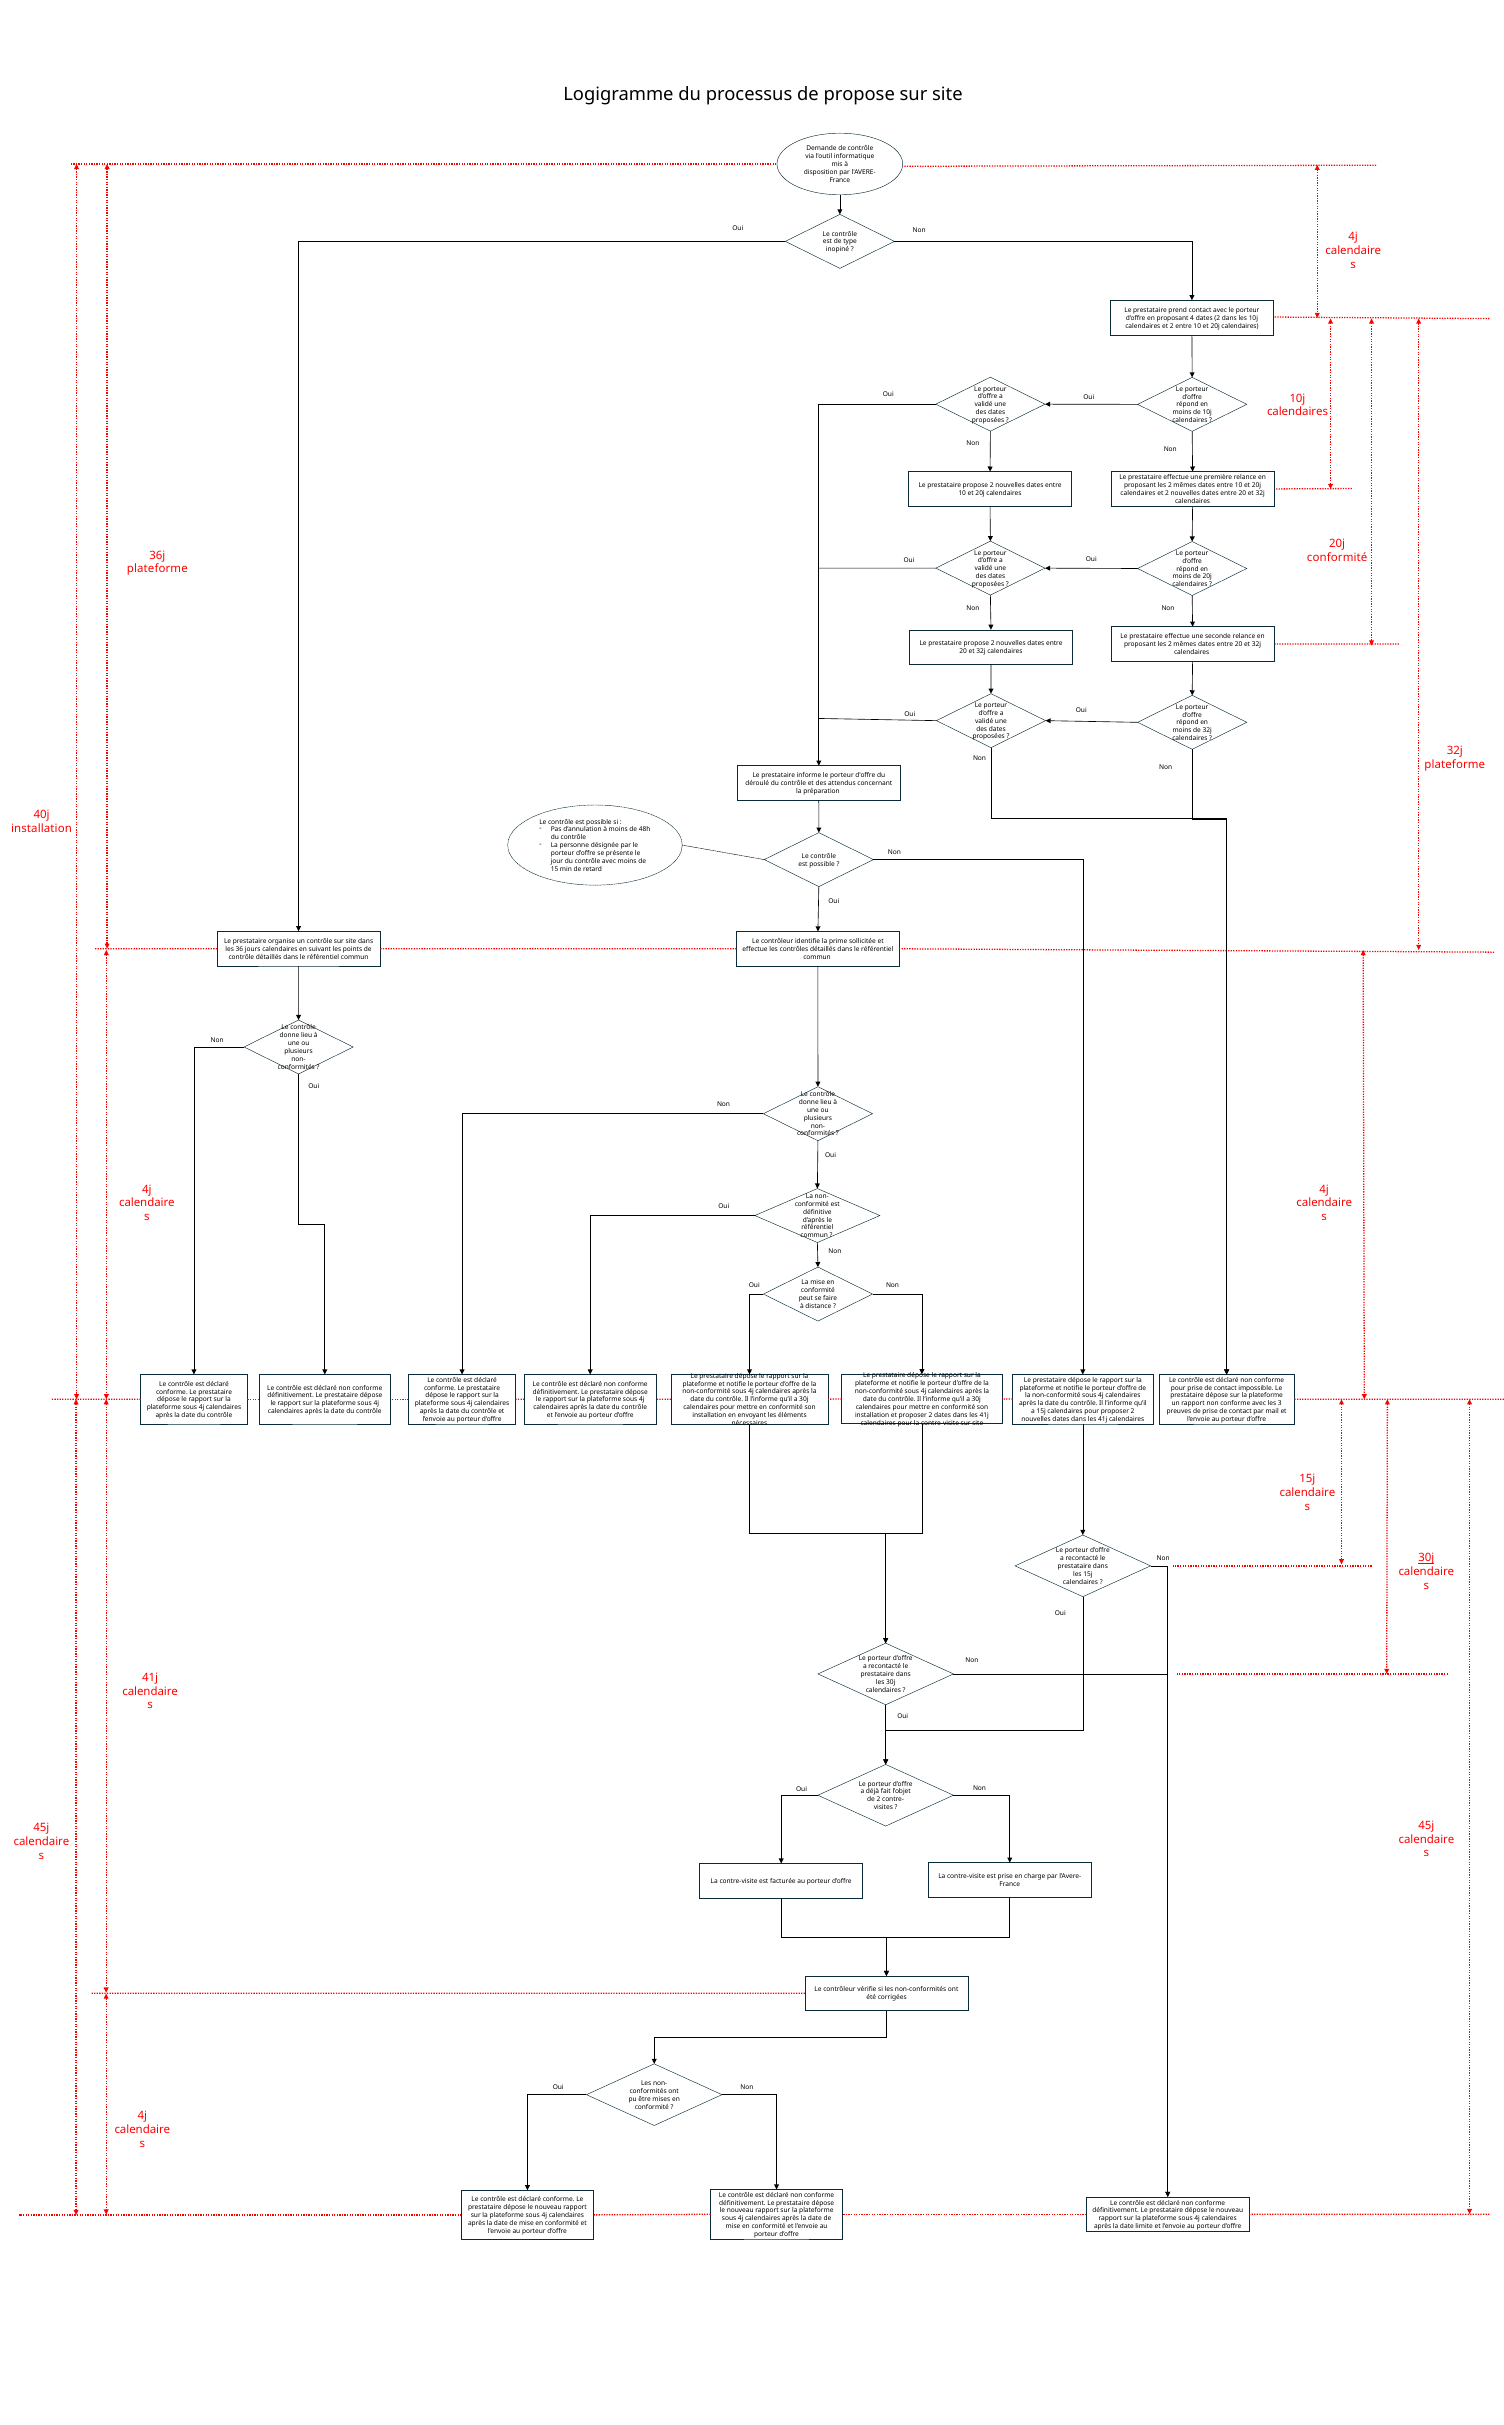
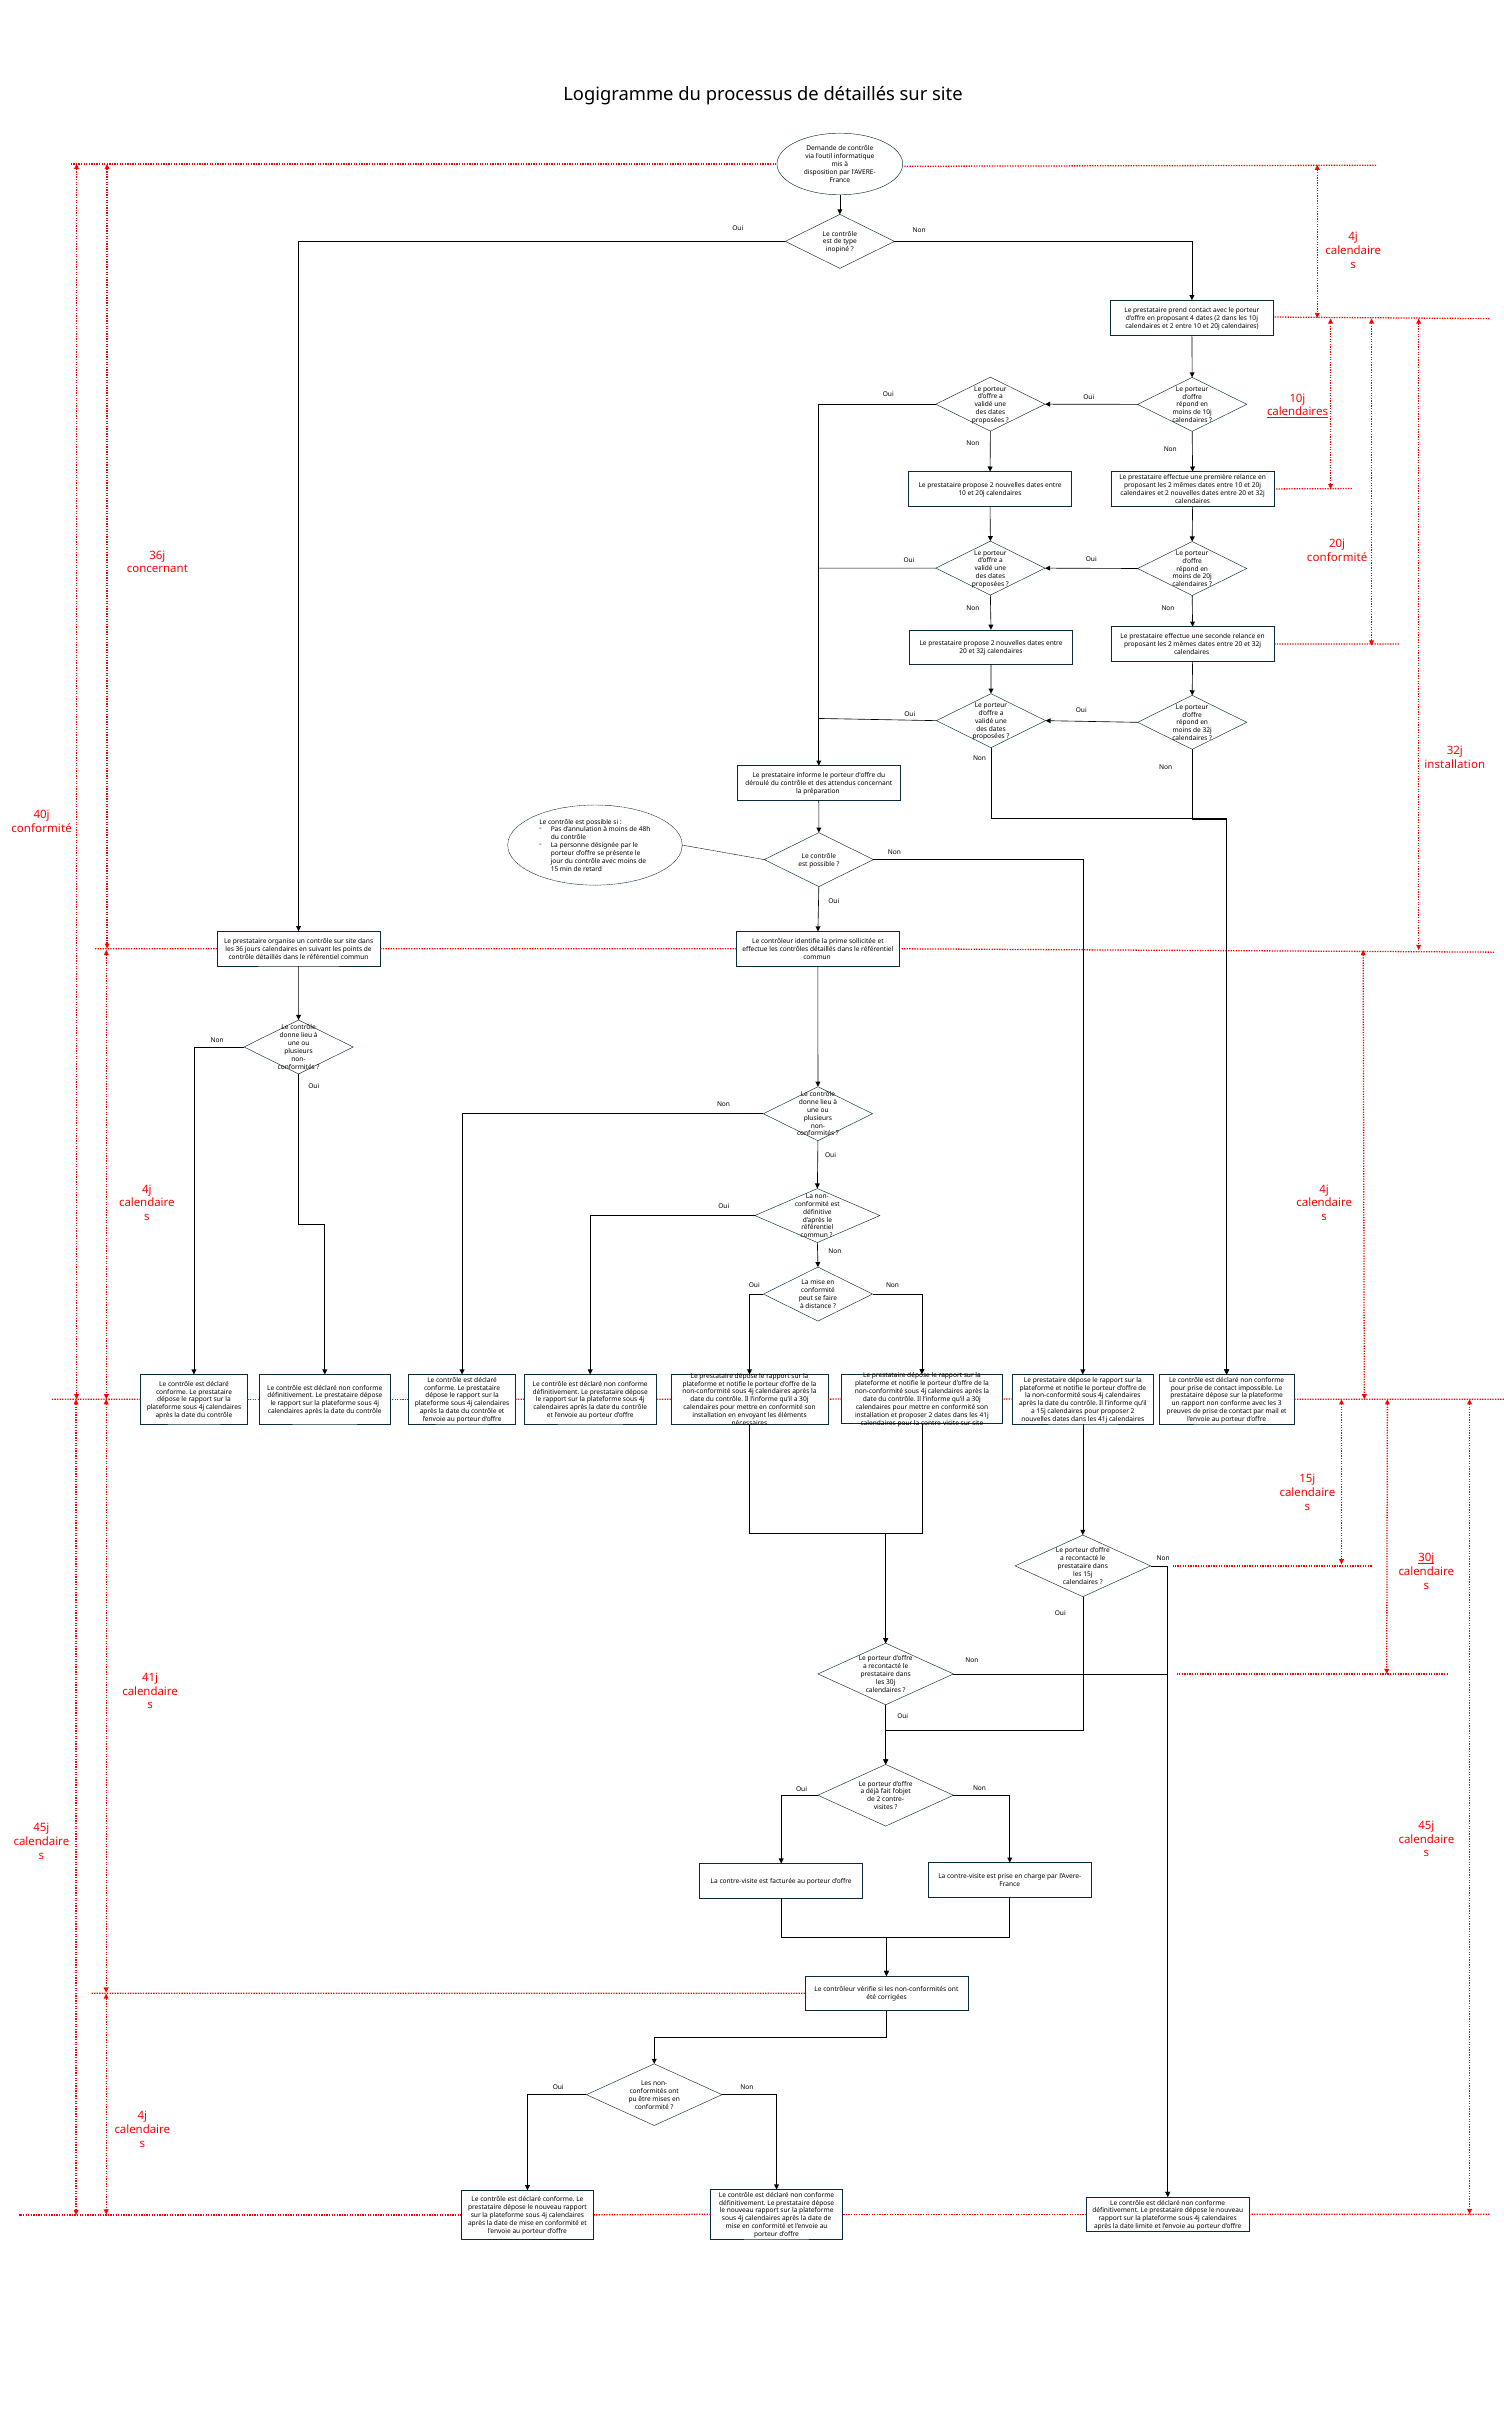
de propose: propose -> détaillés
calendaires at (1298, 412) underline: none -> present
plateforme at (157, 569): plateforme -> concernant
plateforme at (1455, 765): plateforme -> installation
installation at (42, 829): installation -> conformité
